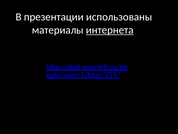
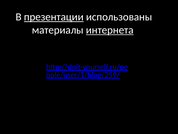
презентации underline: none -> present
